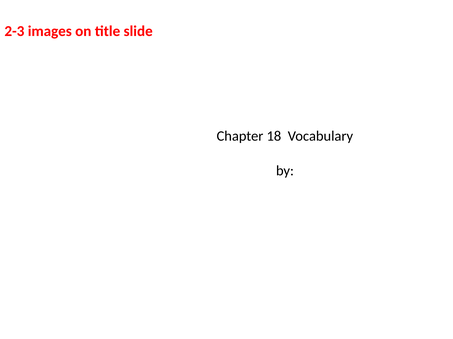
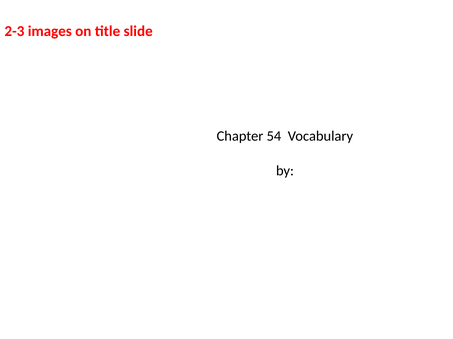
18: 18 -> 54
